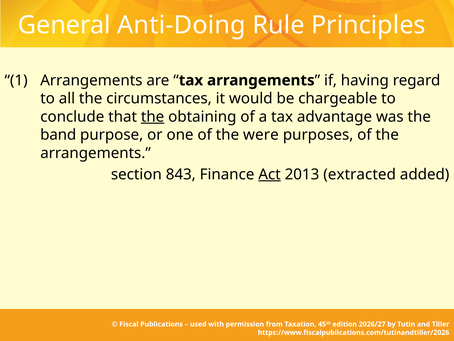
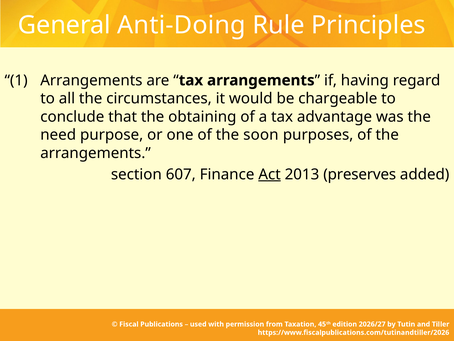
the at (153, 117) underline: present -> none
band: band -> need
were: were -> soon
843: 843 -> 607
extracted: extracted -> preserves
